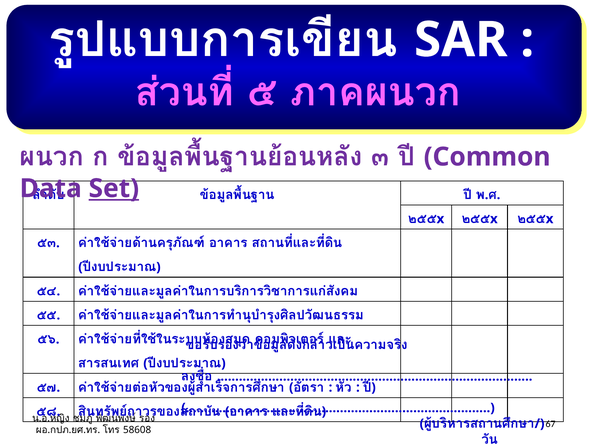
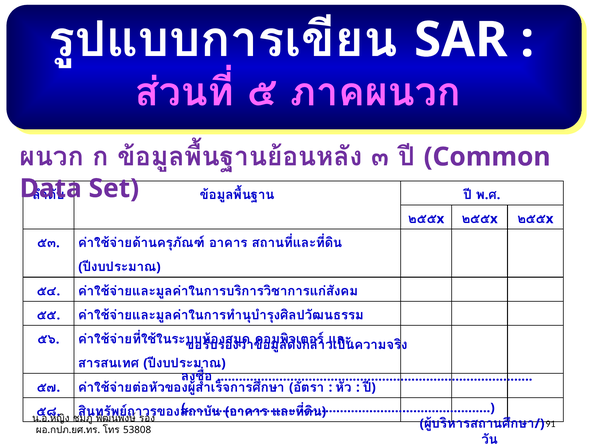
Set underline: present -> none
67: 67 -> 91
58608: 58608 -> 53808
